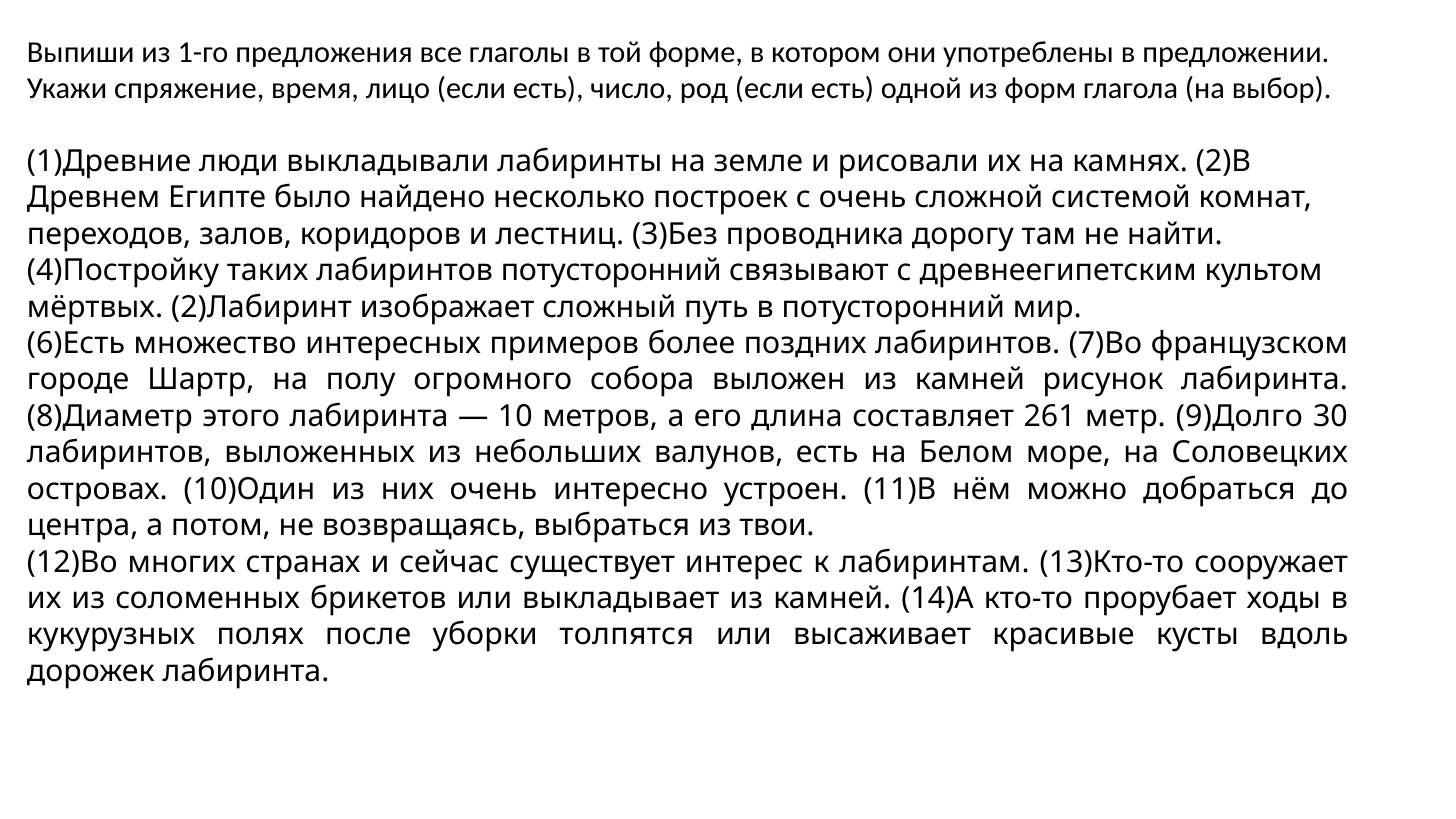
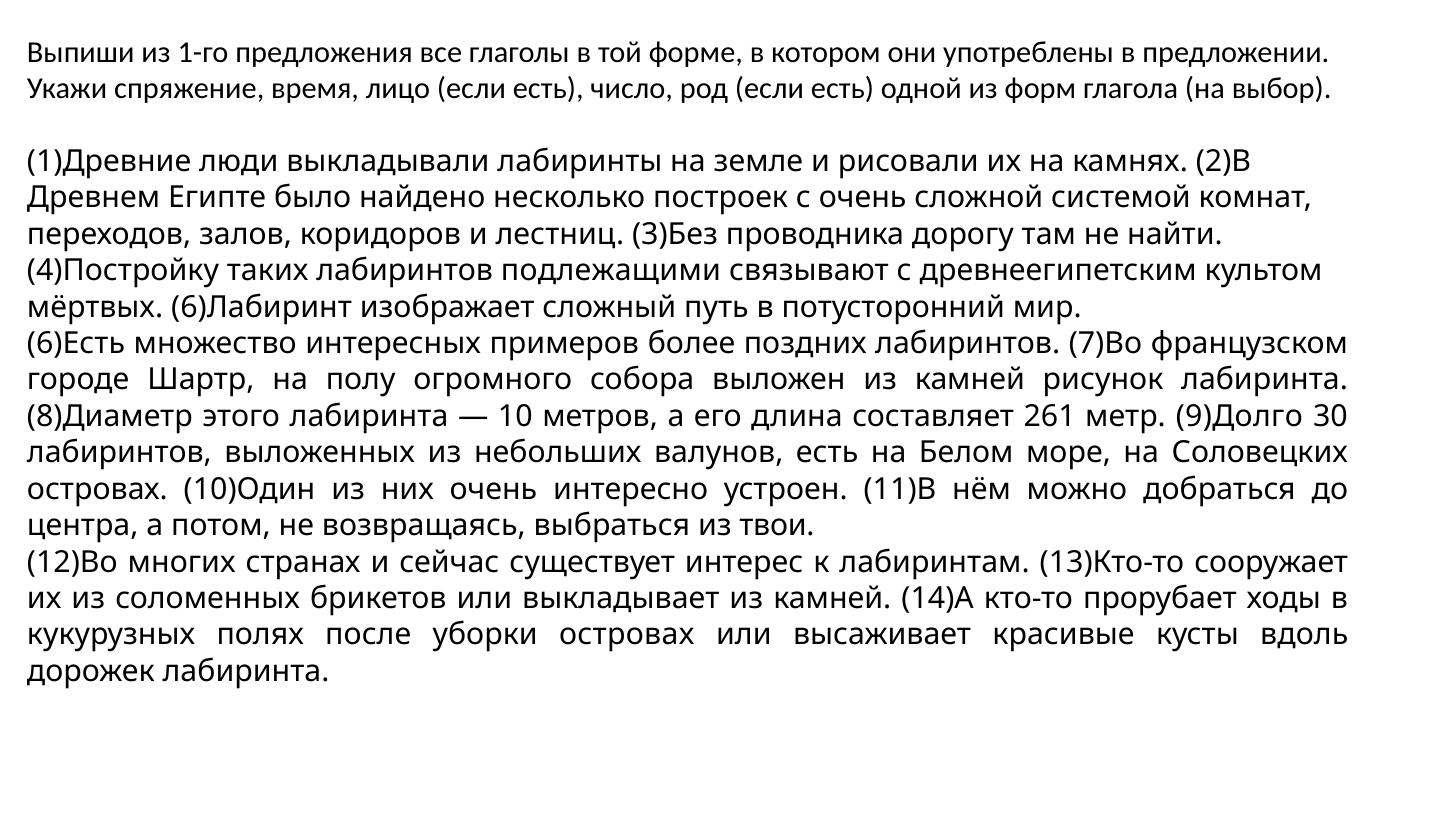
лабиринтов потусторонний: потусторонний -> подлежащими
2)Лабиринт: 2)Лабиринт -> 6)Лабиринт
уборки толпятся: толпятся -> островах
